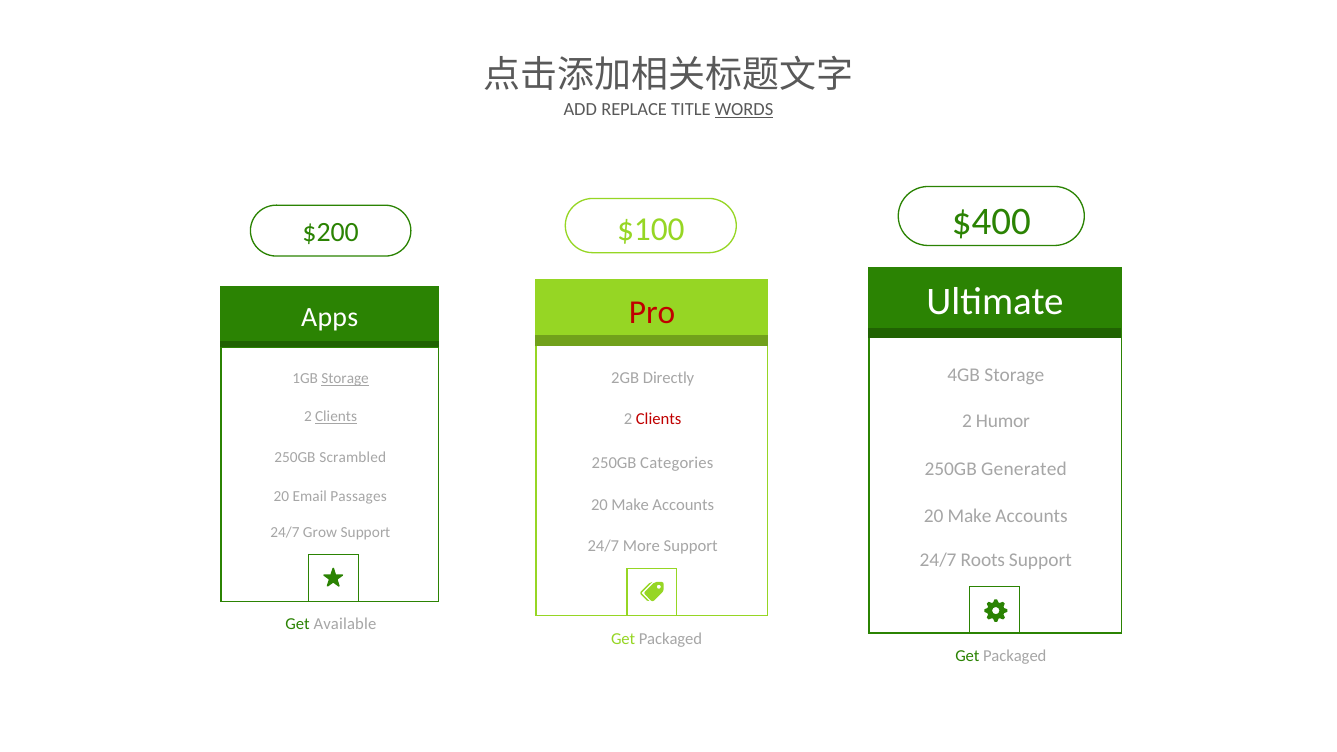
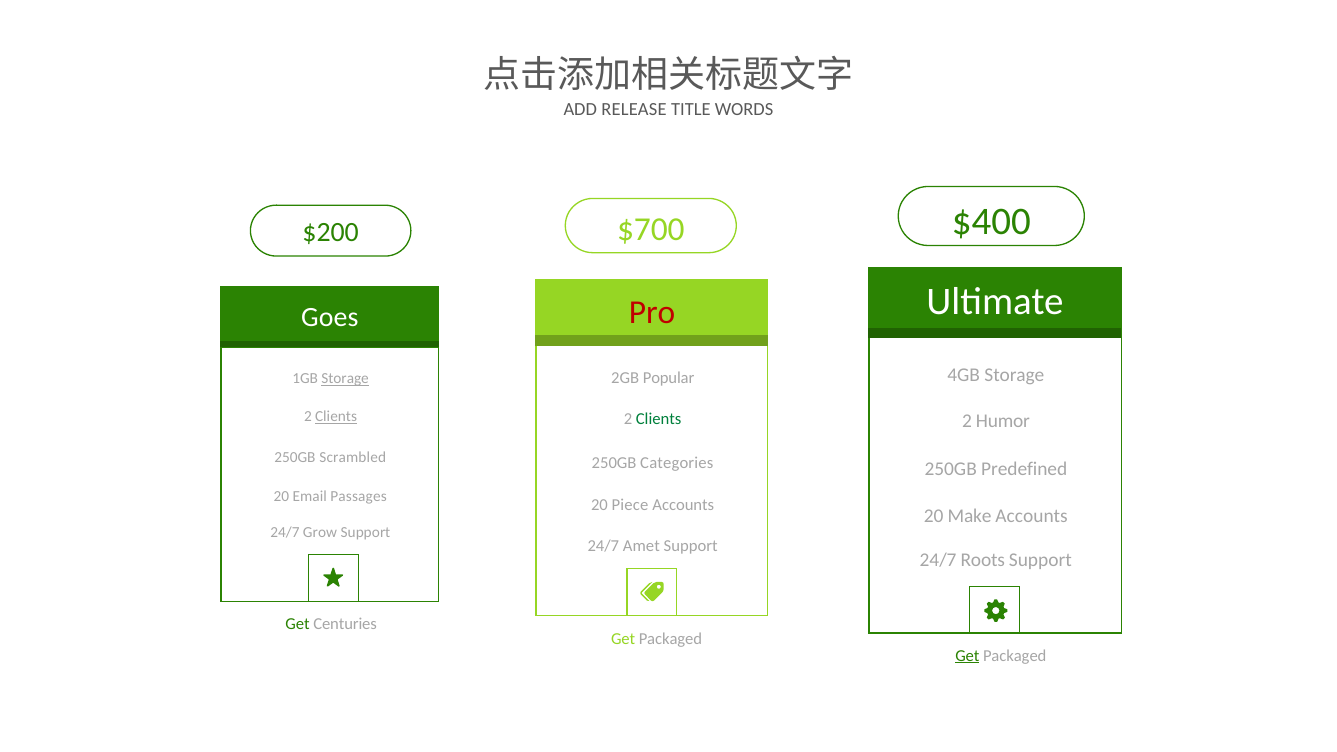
REPLACE: REPLACE -> RELEASE
WORDS underline: present -> none
$100: $100 -> $700
Apps: Apps -> Goes
Directly: Directly -> Popular
Clients at (659, 419) colour: red -> green
Generated: Generated -> Predefined
Make at (630, 505): Make -> Piece
More: More -> Amet
Available: Available -> Centuries
Get at (967, 656) underline: none -> present
